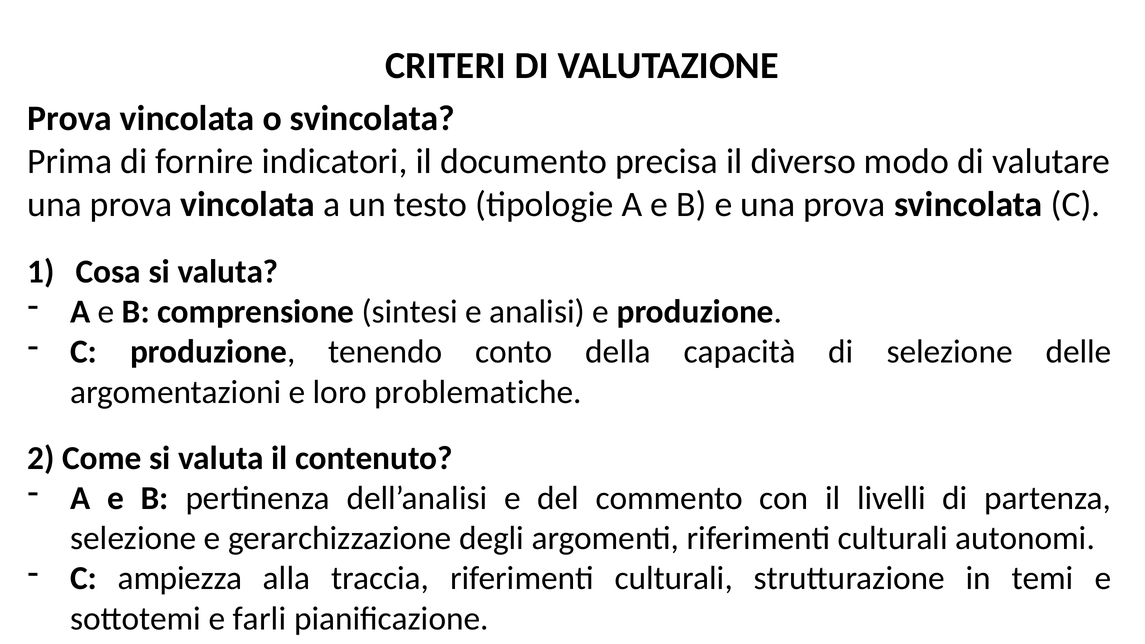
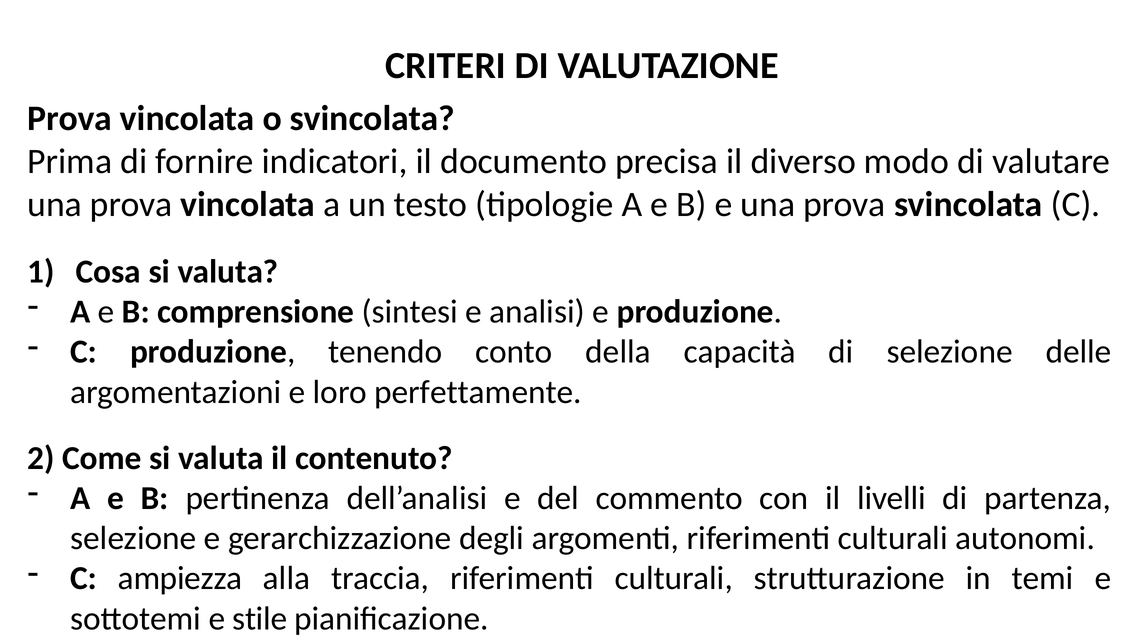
problematiche: problematiche -> perfettamente
farli: farli -> stile
